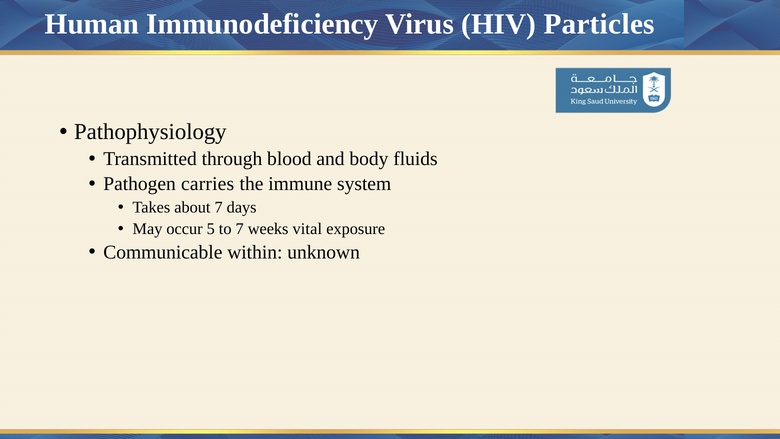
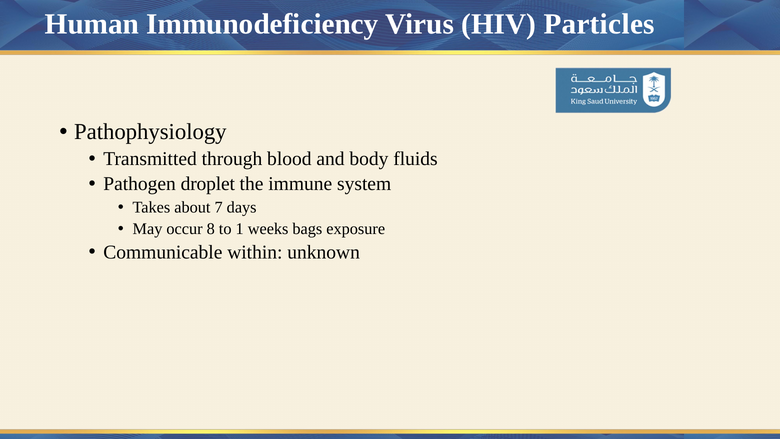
carries: carries -> droplet
5: 5 -> 8
to 7: 7 -> 1
vital: vital -> bags
